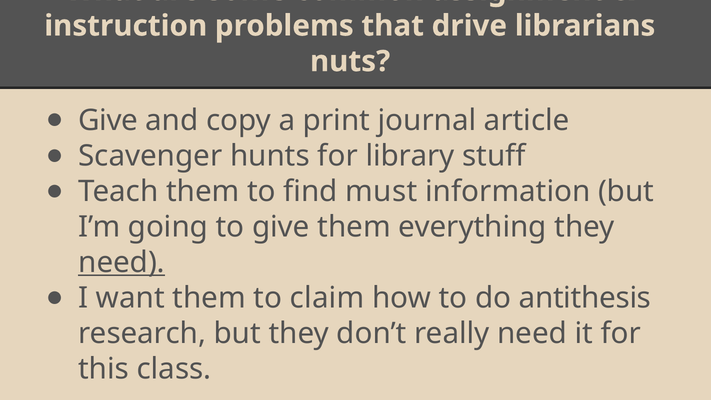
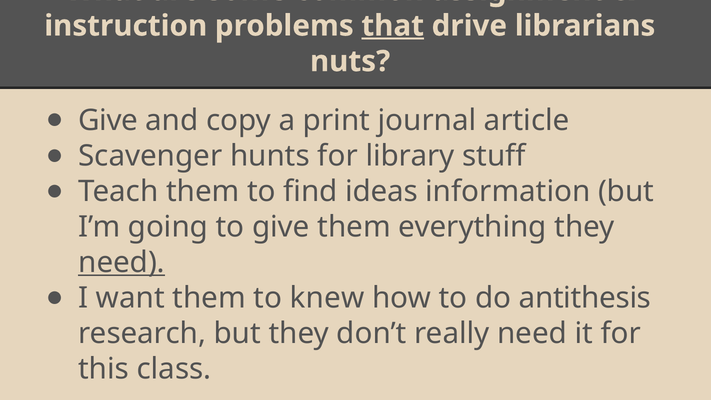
that underline: none -> present
must: must -> ideas
claim: claim -> knew
